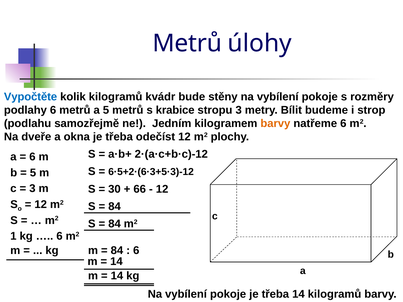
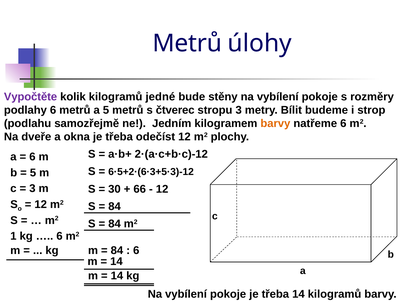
Vypočtěte colour: blue -> purple
kvádr: kvádr -> jedné
krabice: krabice -> čtverec
